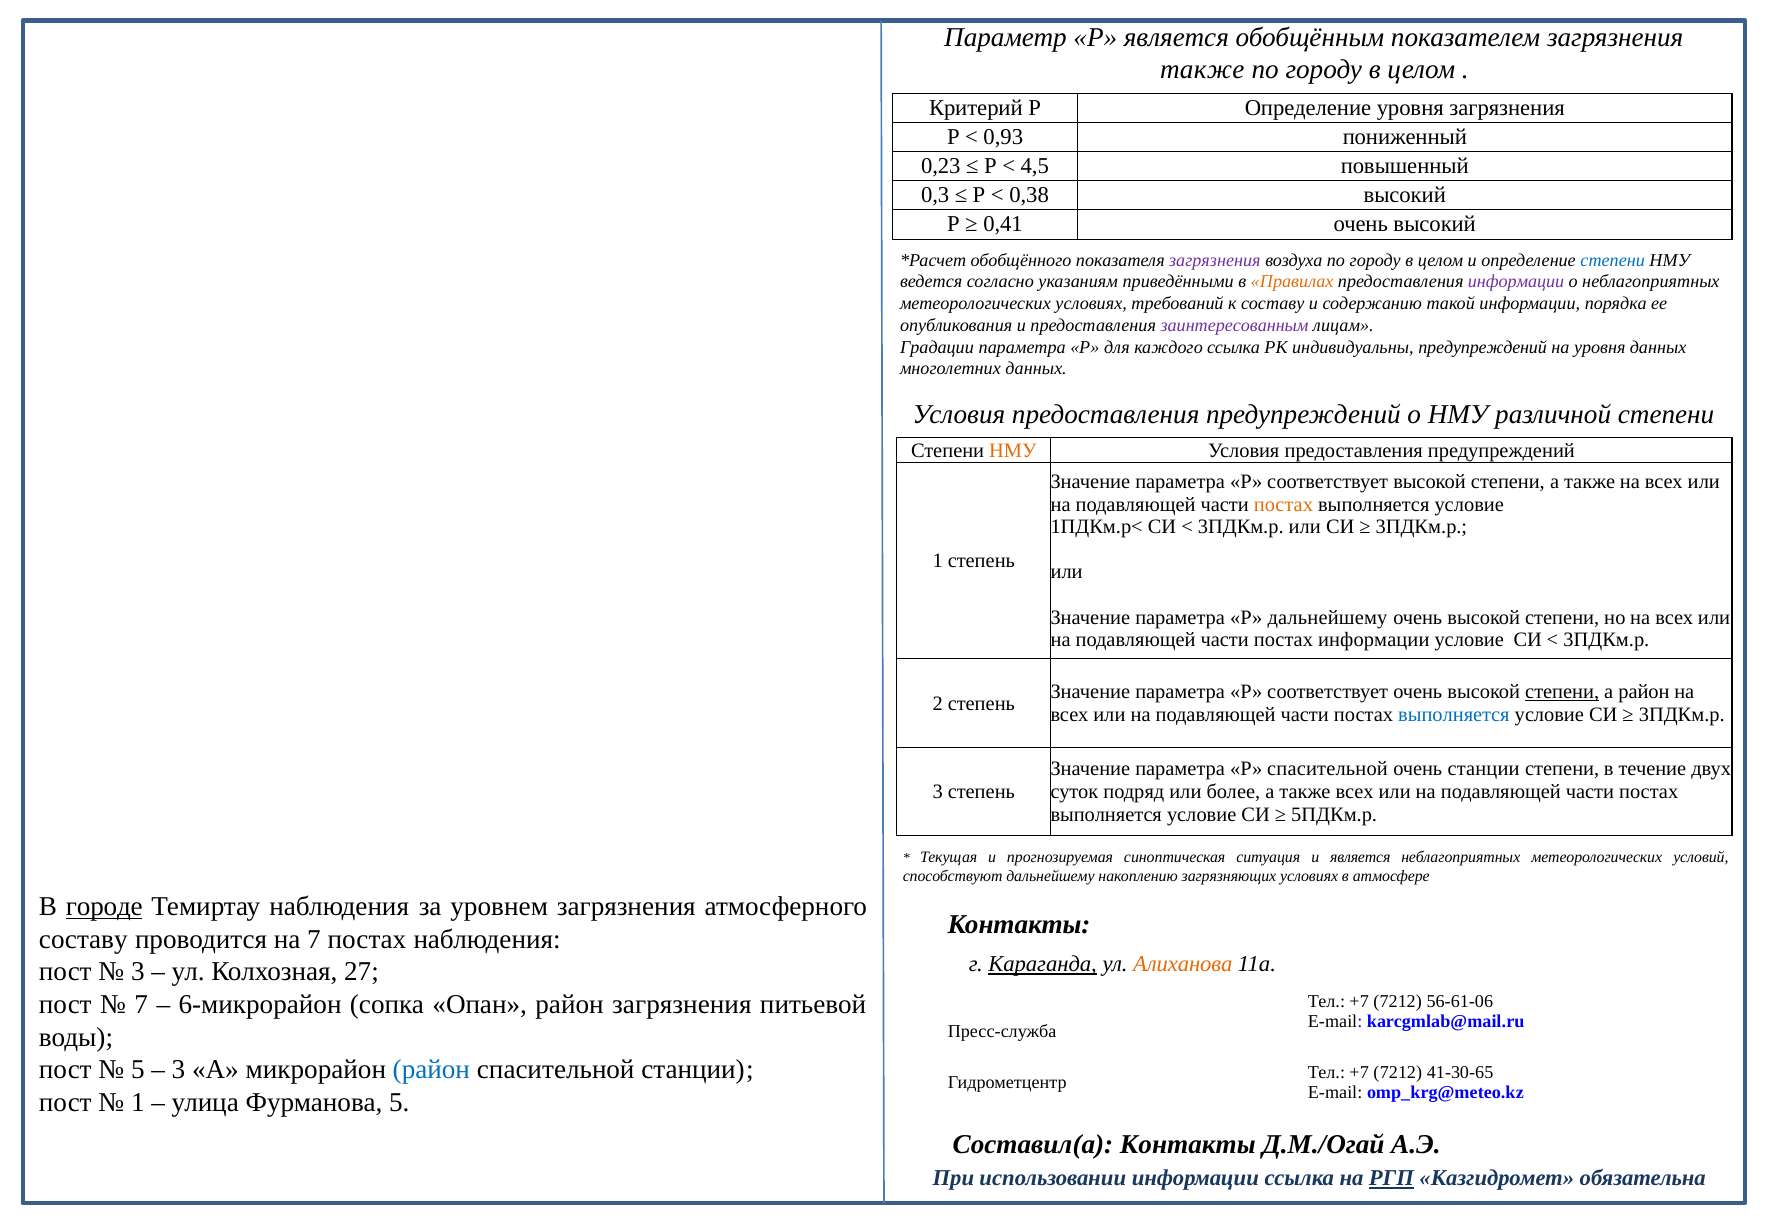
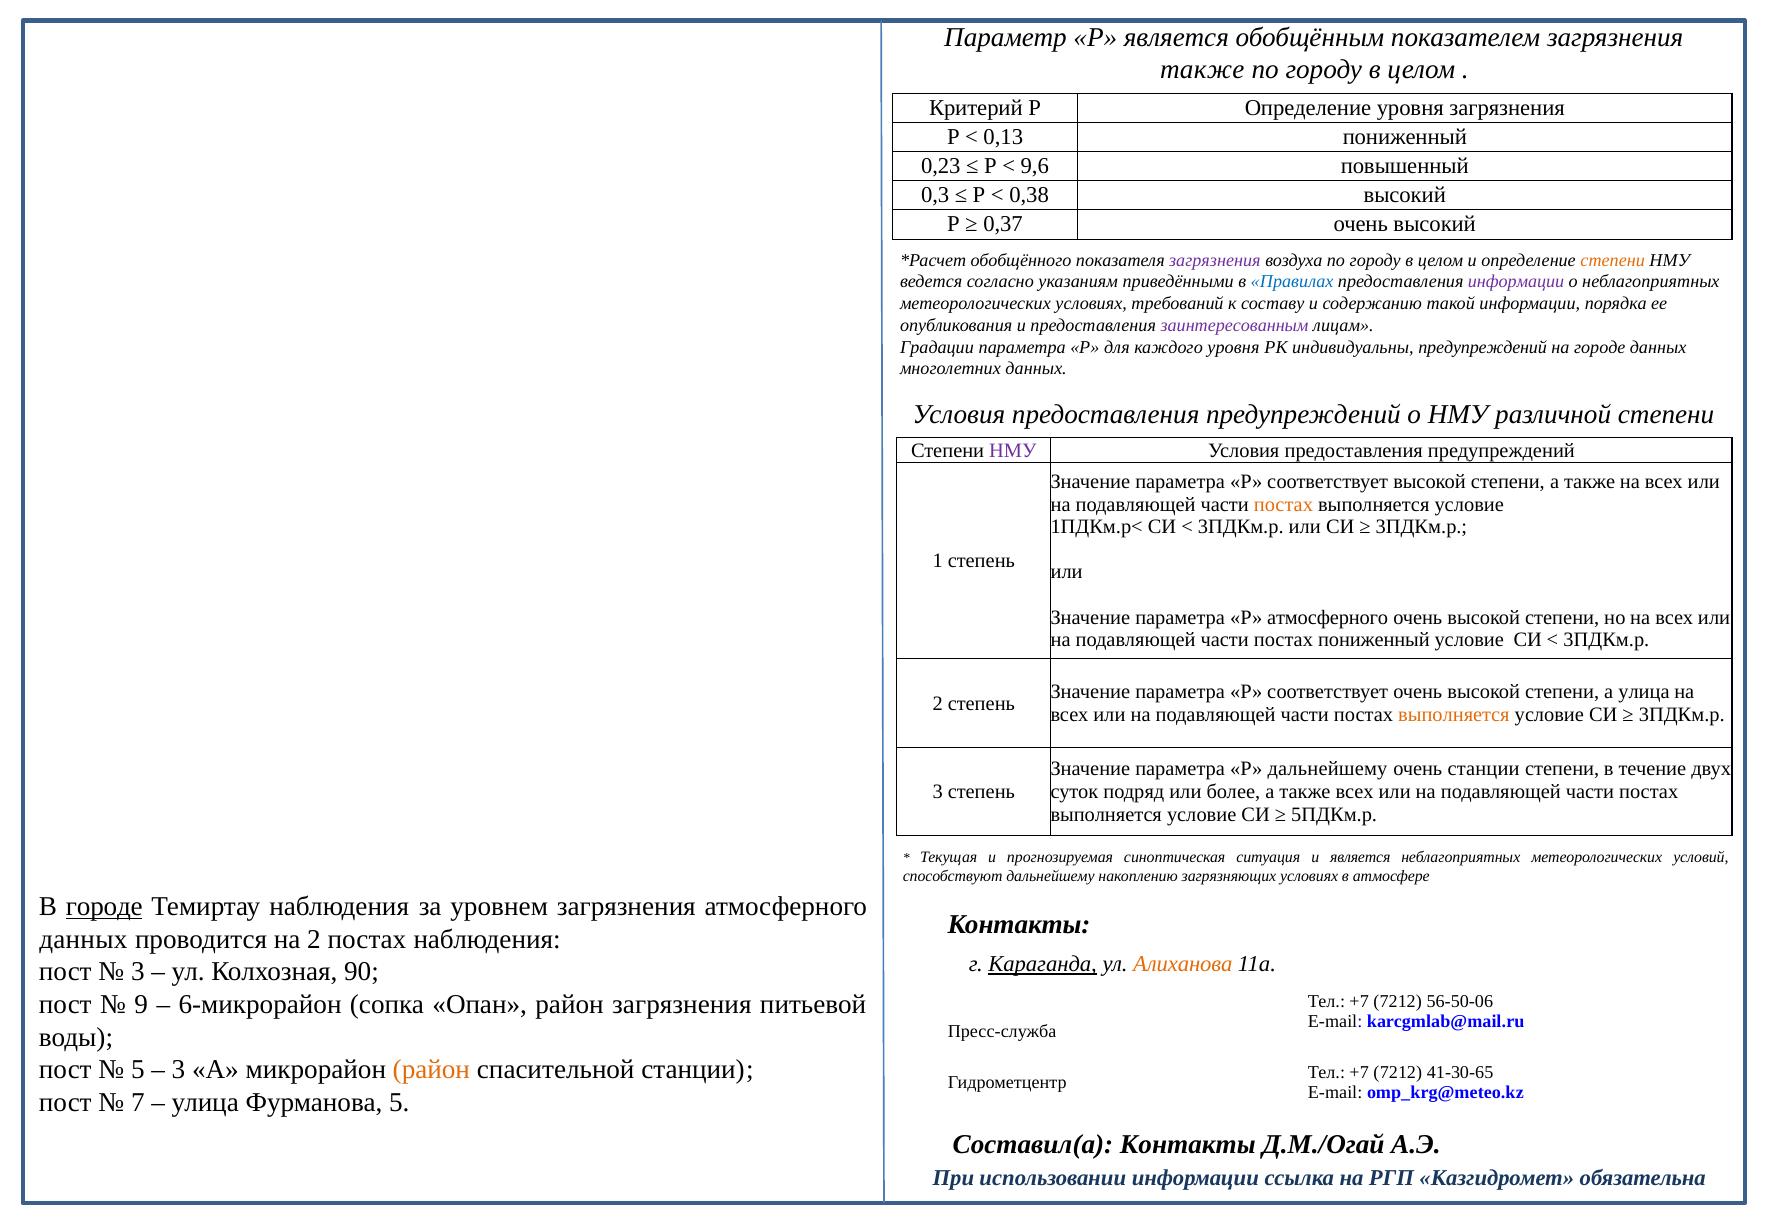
0,93: 0,93 -> 0,13
4,5: 4,5 -> 9,6
0,41: 0,41 -> 0,37
степени at (1613, 260) colour: blue -> orange
Правилах colour: orange -> blue
каждого ссылка: ссылка -> уровня
на уровня: уровня -> городе
НМУ at (1013, 450) colour: orange -> purple
Р дальнейшему: дальнейшему -> атмосферного
постах информации: информации -> пониженный
степени at (1562, 692) underline: present -> none
а район: район -> улица
выполняется at (1454, 715) colour: blue -> orange
Р спасительной: спасительной -> дальнейшему
составу at (83, 939): составу -> данных
на 7: 7 -> 2
27: 27 -> 90
7 at (141, 1005): 7 -> 9
56-61-06: 56-61-06 -> 56-50-06
район at (431, 1070) colour: blue -> orange
1 at (138, 1103): 1 -> 7
РГП underline: present -> none
